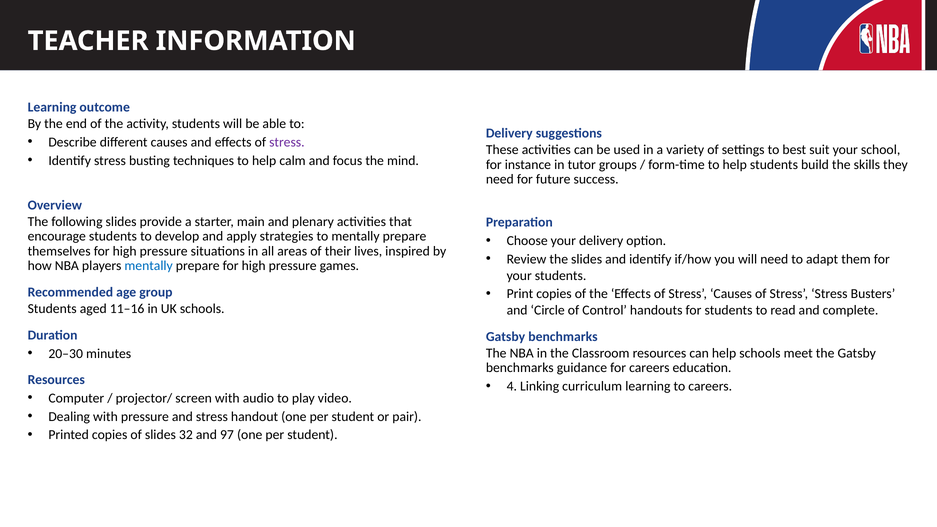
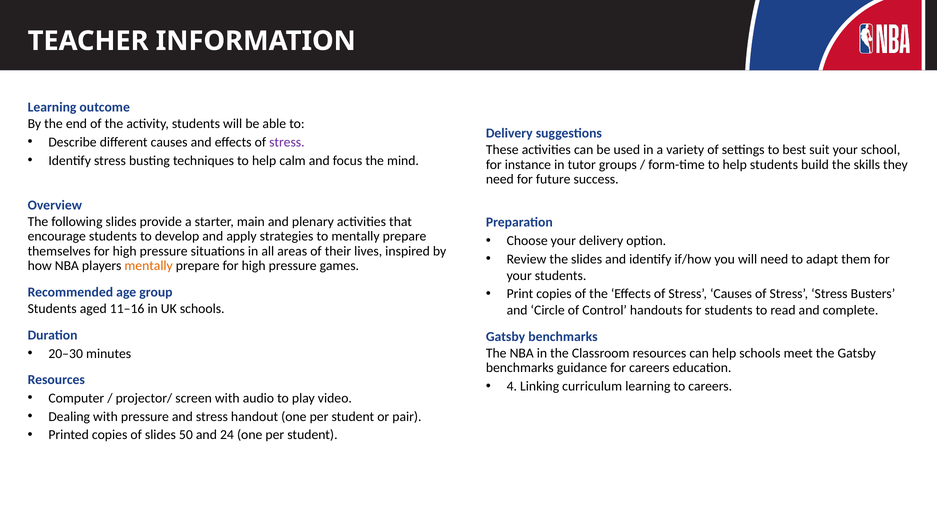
mentally at (149, 266) colour: blue -> orange
32: 32 -> 50
97: 97 -> 24
